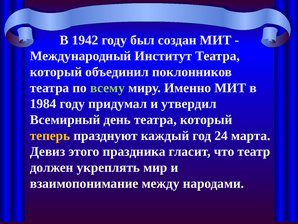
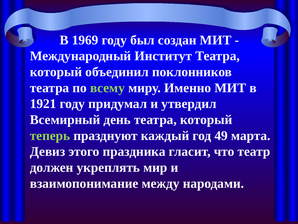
1942: 1942 -> 1969
1984: 1984 -> 1921
теперь colour: yellow -> light green
24: 24 -> 49
